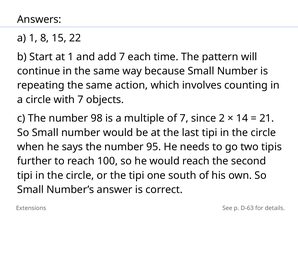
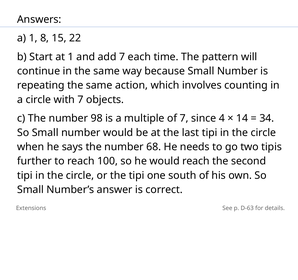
2: 2 -> 4
21: 21 -> 34
95: 95 -> 68
